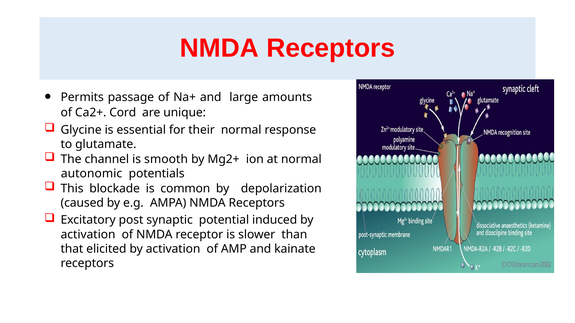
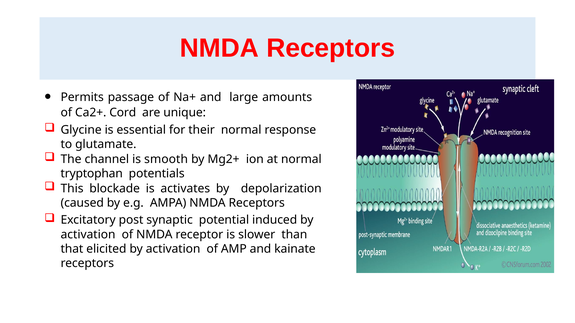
autonomic: autonomic -> tryptophan
common: common -> activates
